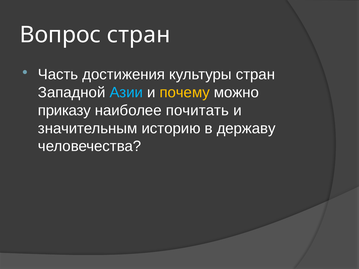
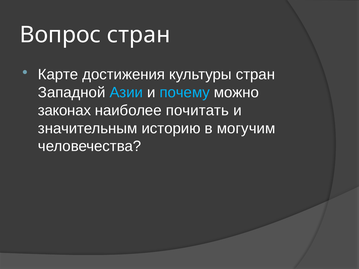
Часть: Часть -> Карте
почему colour: yellow -> light blue
приказу: приказу -> законах
державу: державу -> могучим
